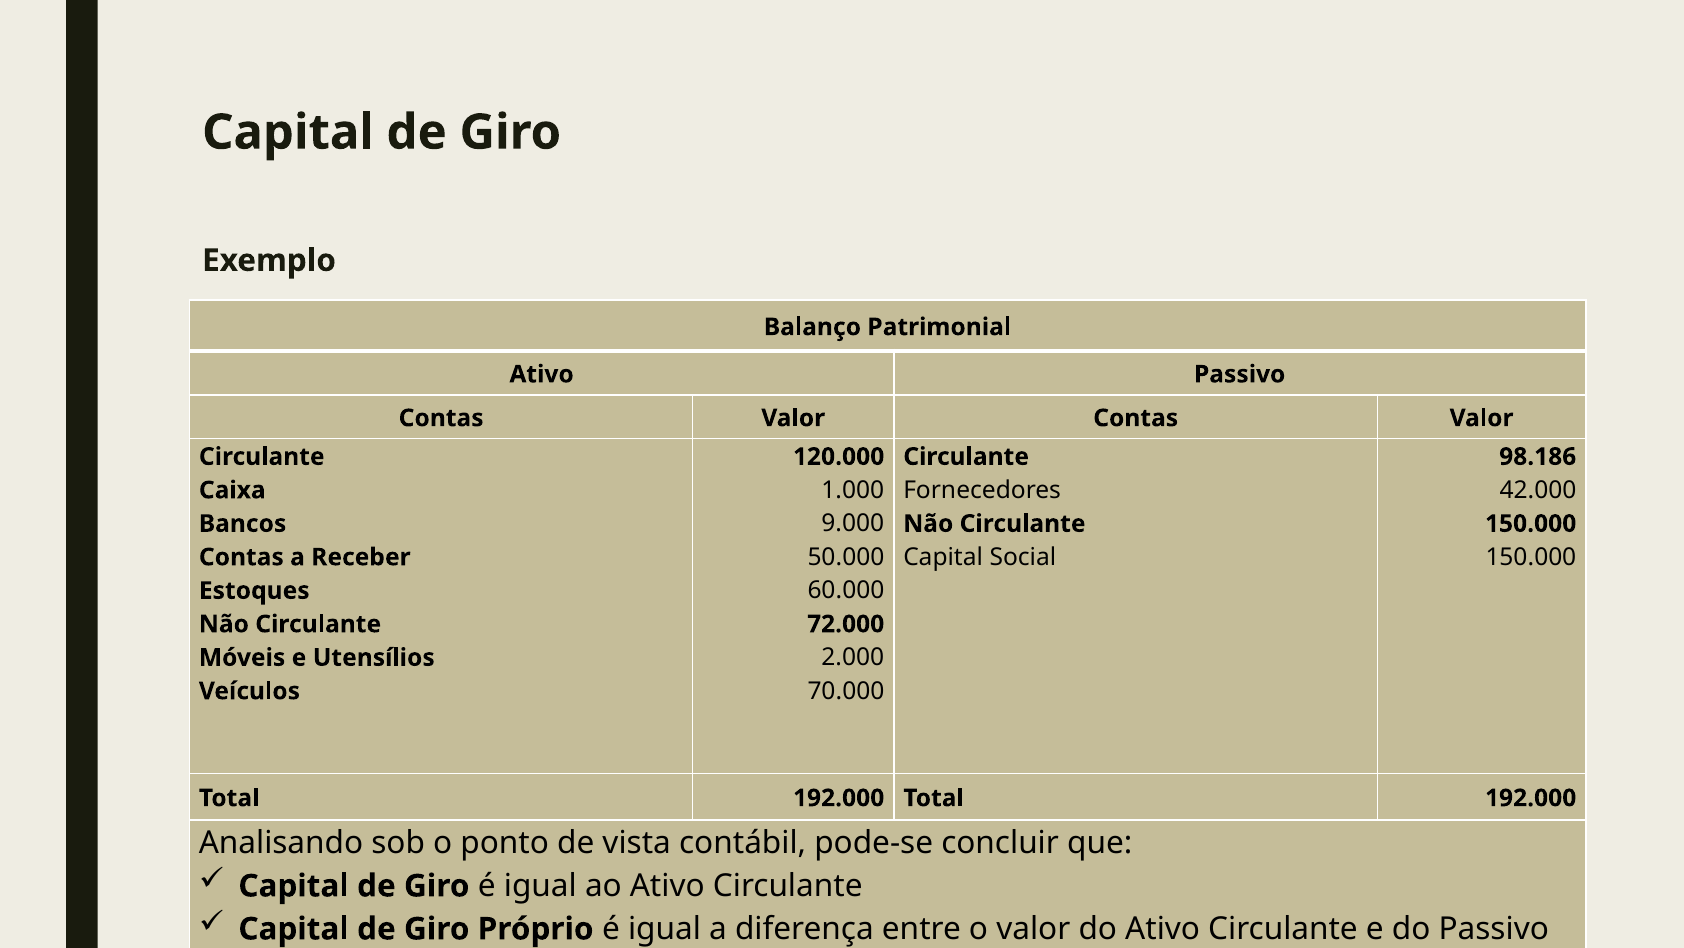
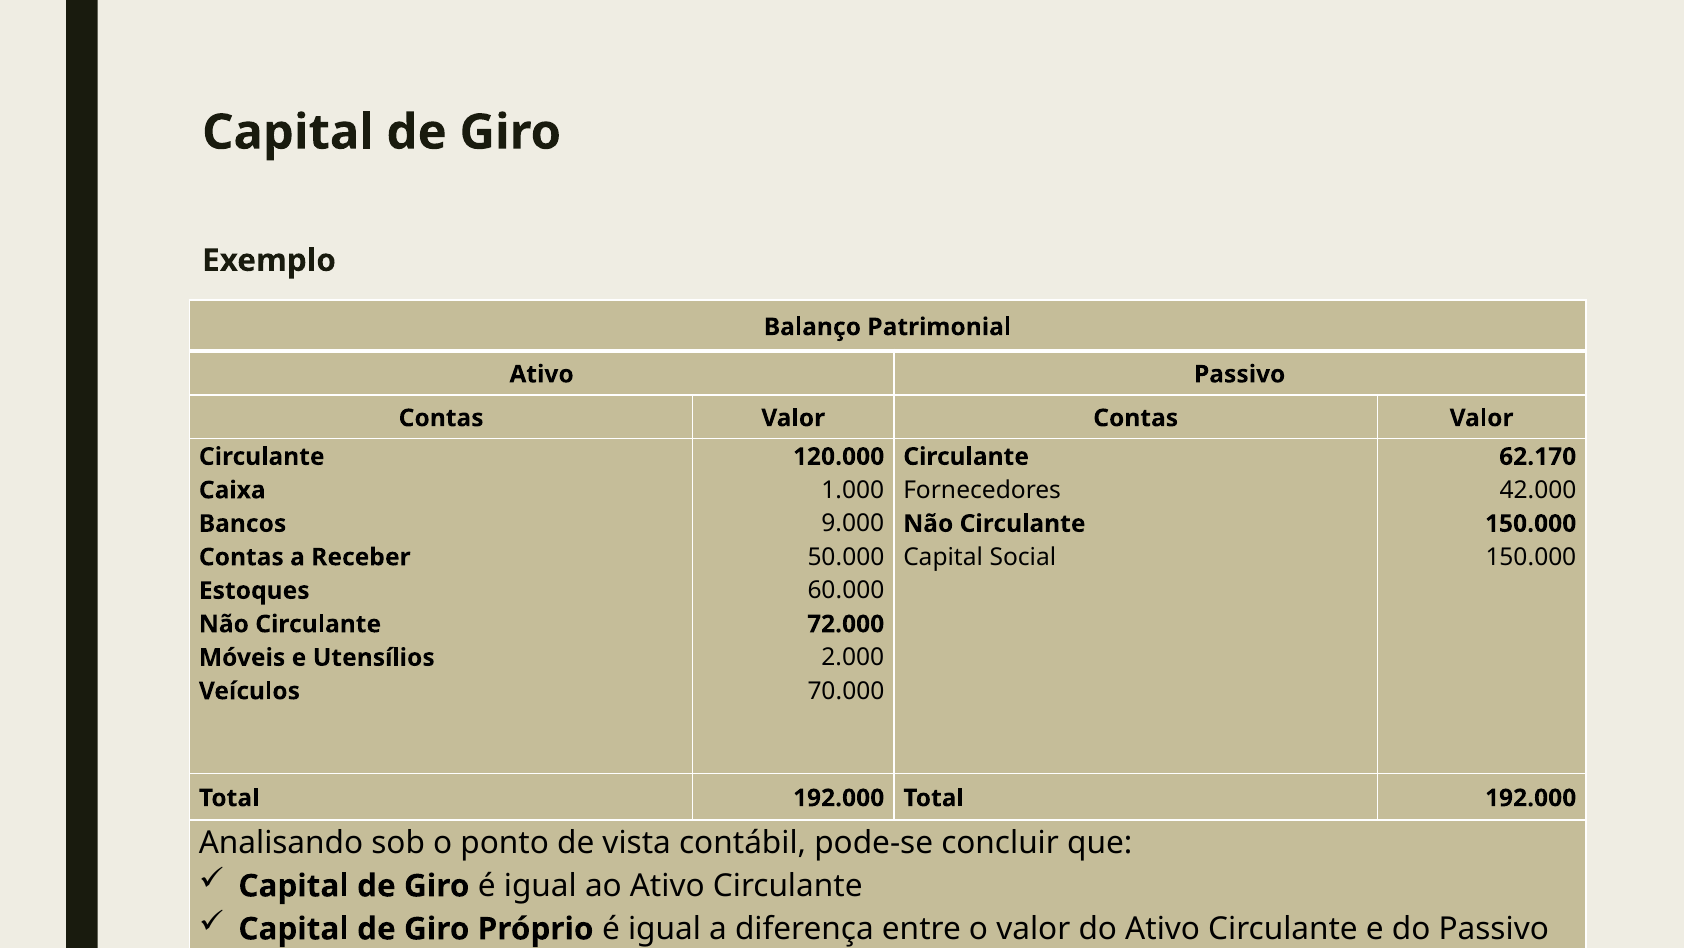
98.186: 98.186 -> 62.170
